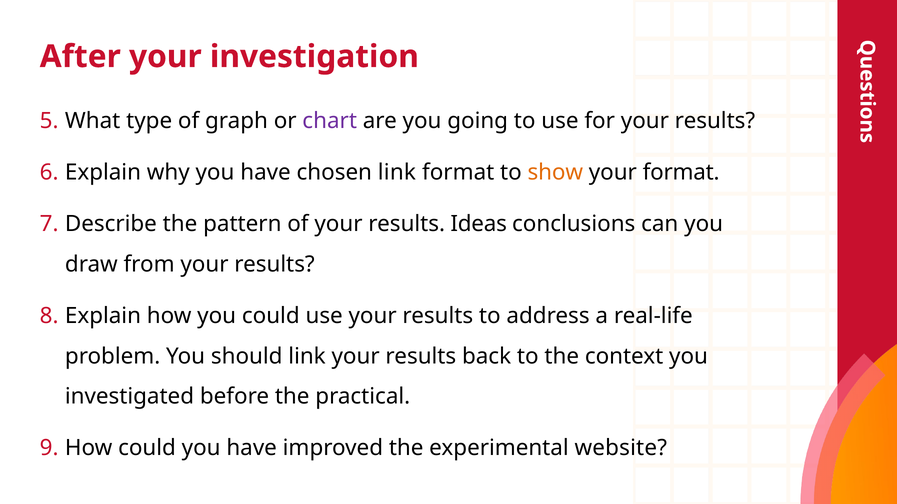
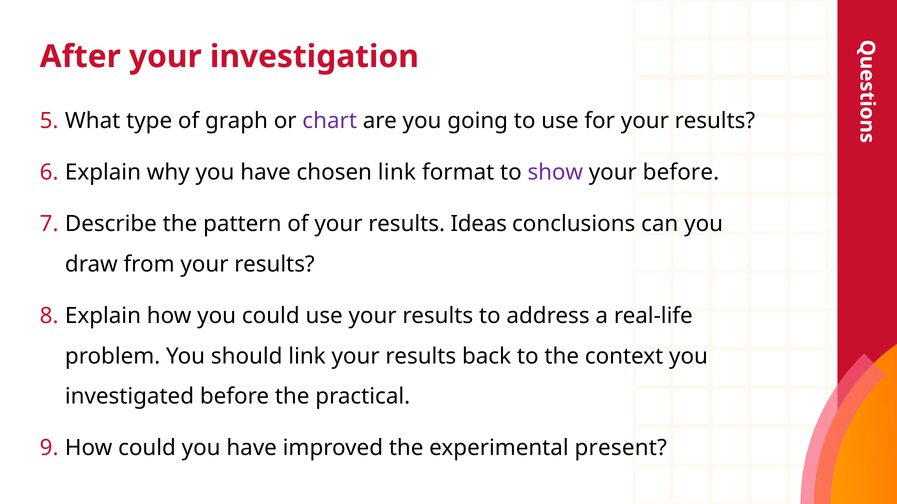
show colour: orange -> purple
your format: format -> before
website: website -> present
